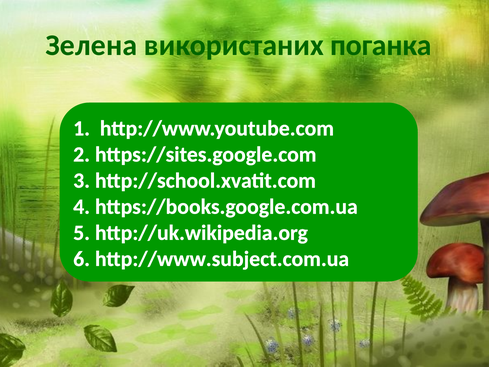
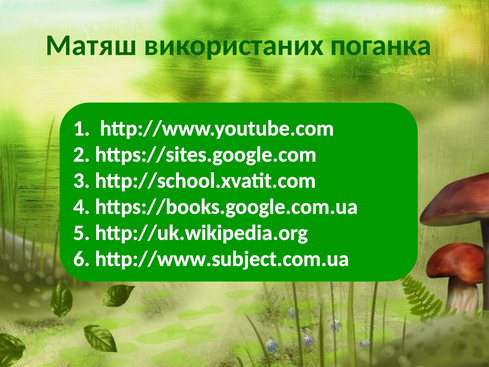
Зелена: Зелена -> Матяш
